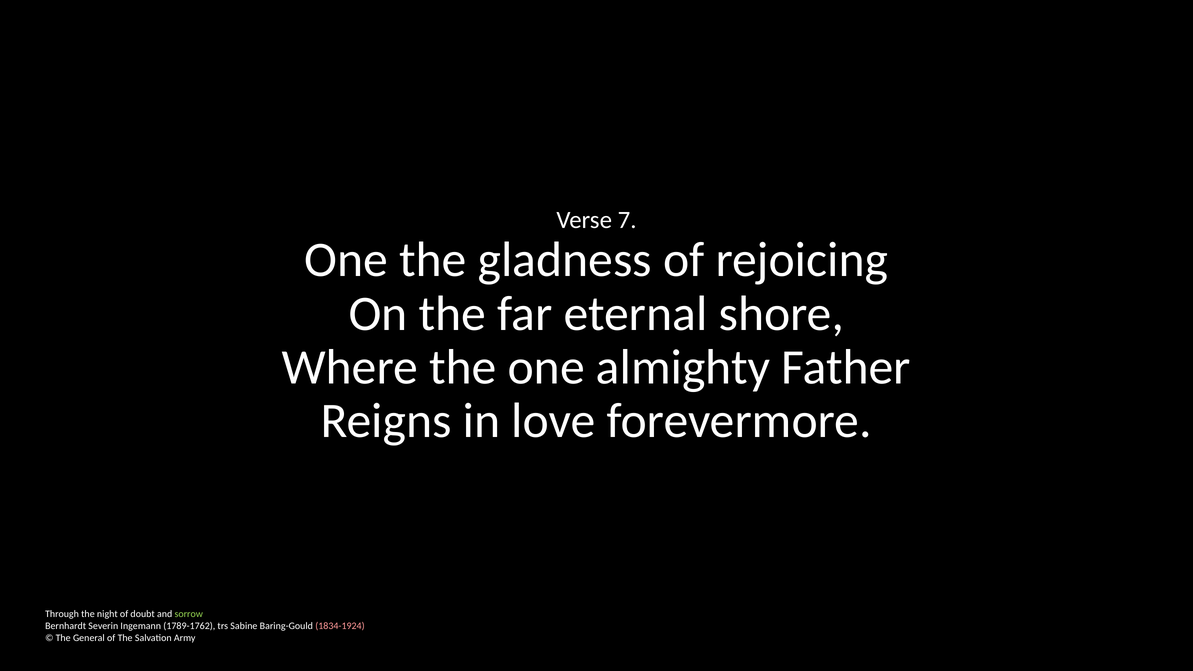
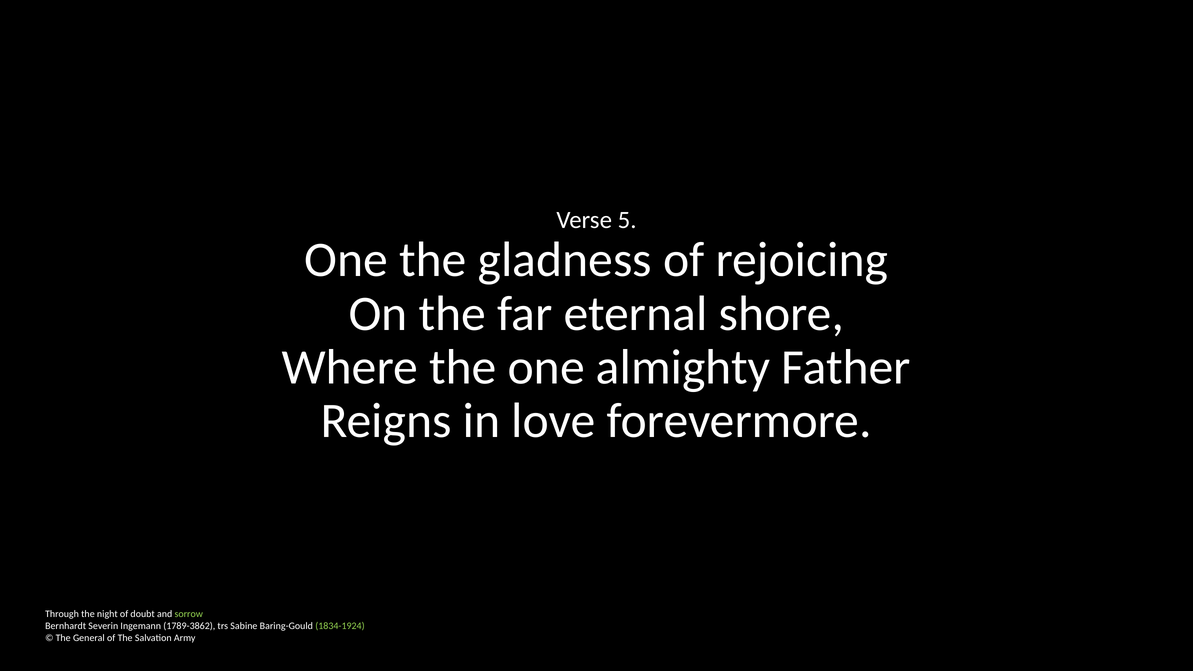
7: 7 -> 5
1789-1762: 1789-1762 -> 1789-3862
1834-1924 colour: pink -> light green
